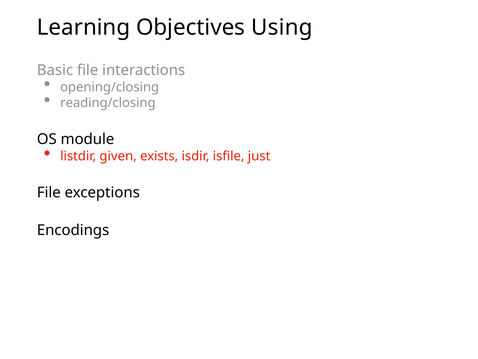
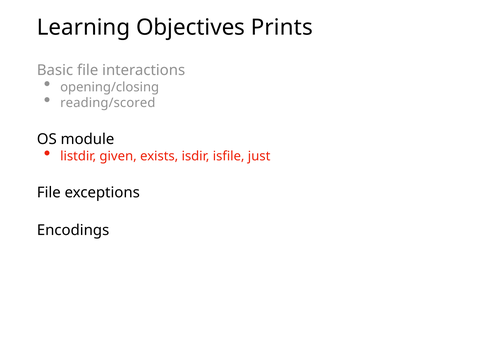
Using: Using -> Prints
reading/closing: reading/closing -> reading/scored
